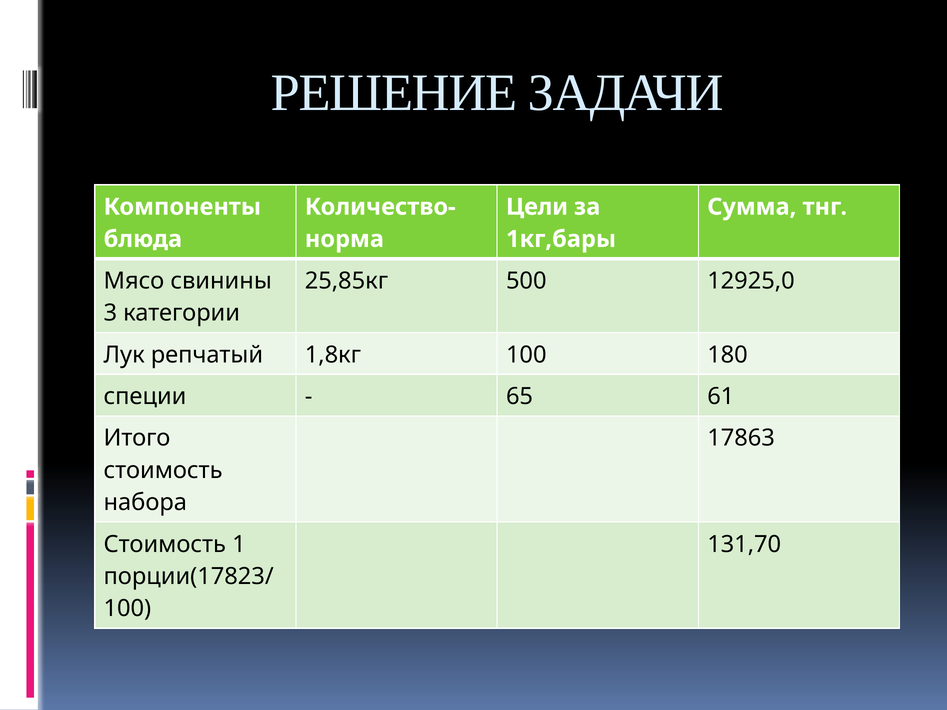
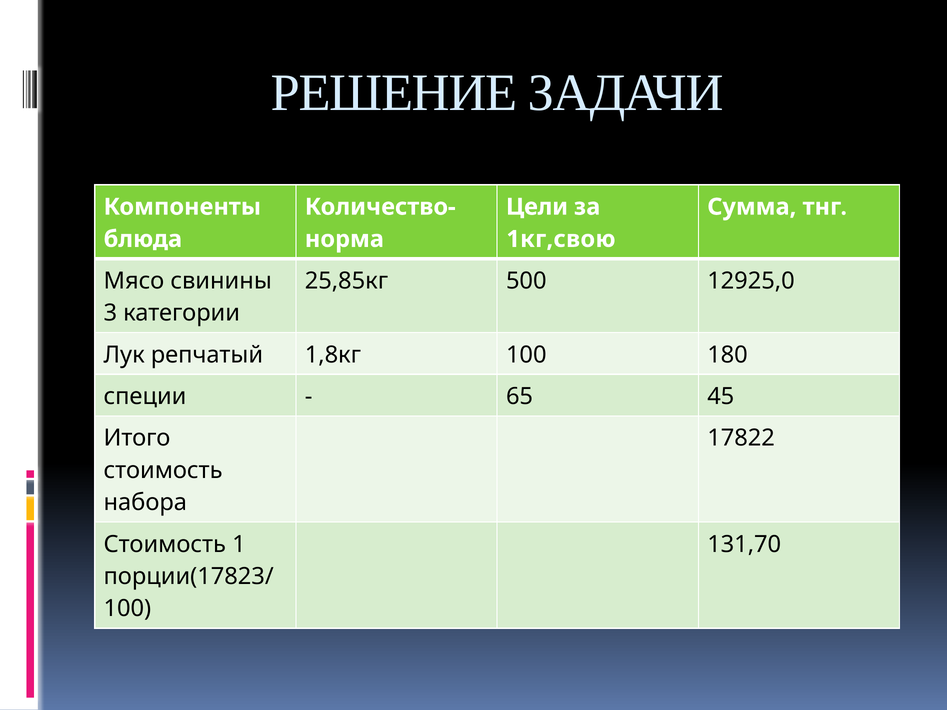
1кг,бары: 1кг,бары -> 1кг,свою
61: 61 -> 45
17863: 17863 -> 17822
